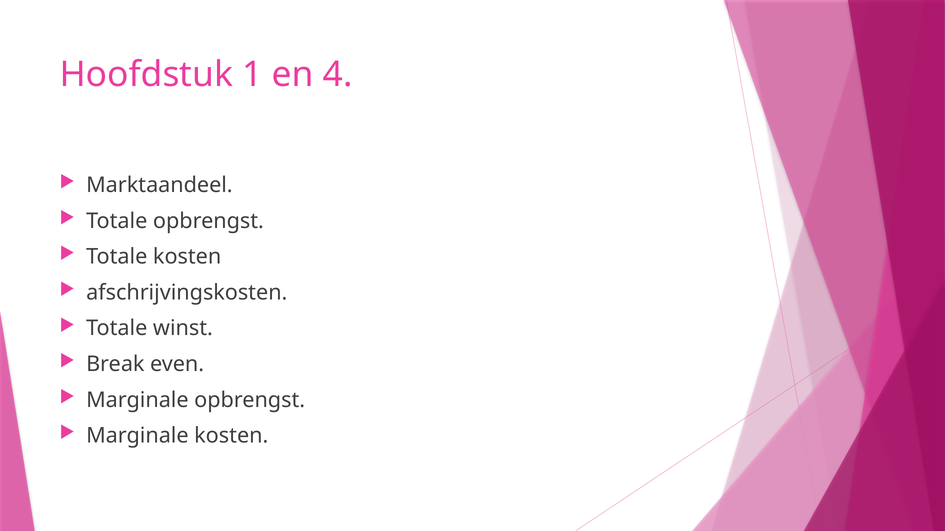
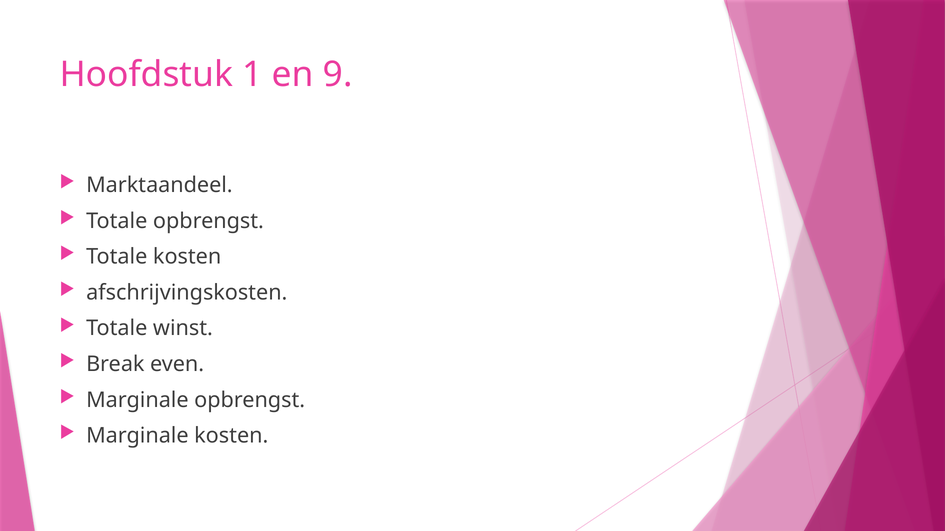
4: 4 -> 9
